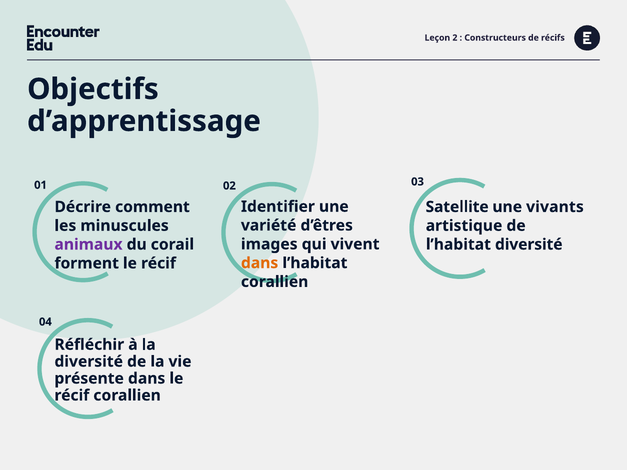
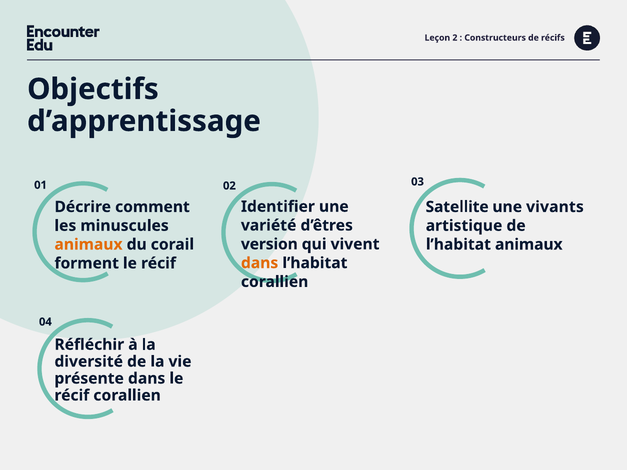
images: images -> version
animaux at (89, 245) colour: purple -> orange
l’habitat diversité: diversité -> animaux
